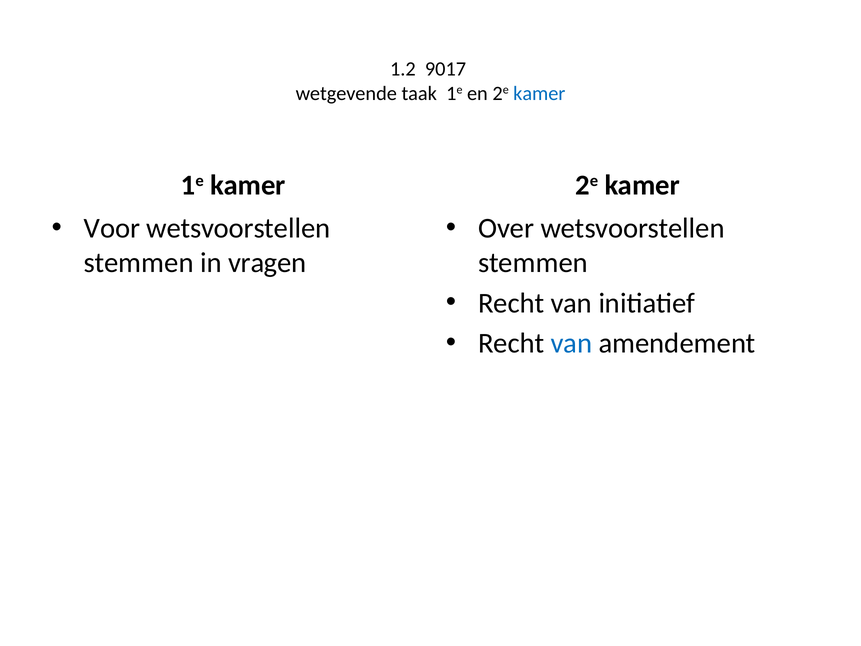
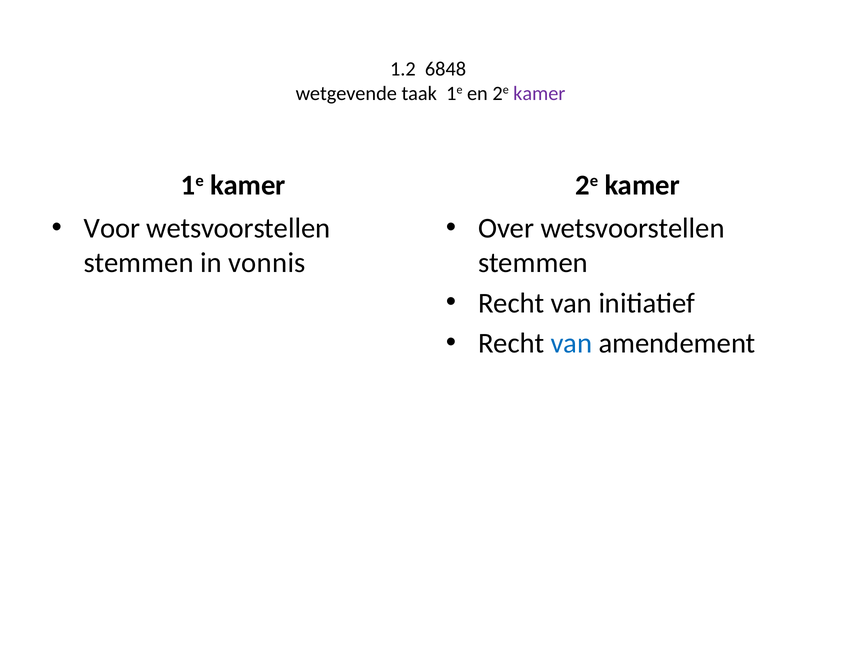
9017: 9017 -> 6848
kamer at (539, 93) colour: blue -> purple
vragen: vragen -> vonnis
